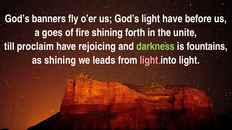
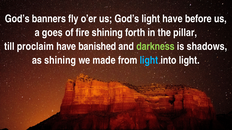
unite: unite -> pillar
rejoicing: rejoicing -> banished
fountains: fountains -> shadows
leads: leads -> made
light at (149, 61) colour: pink -> light blue
